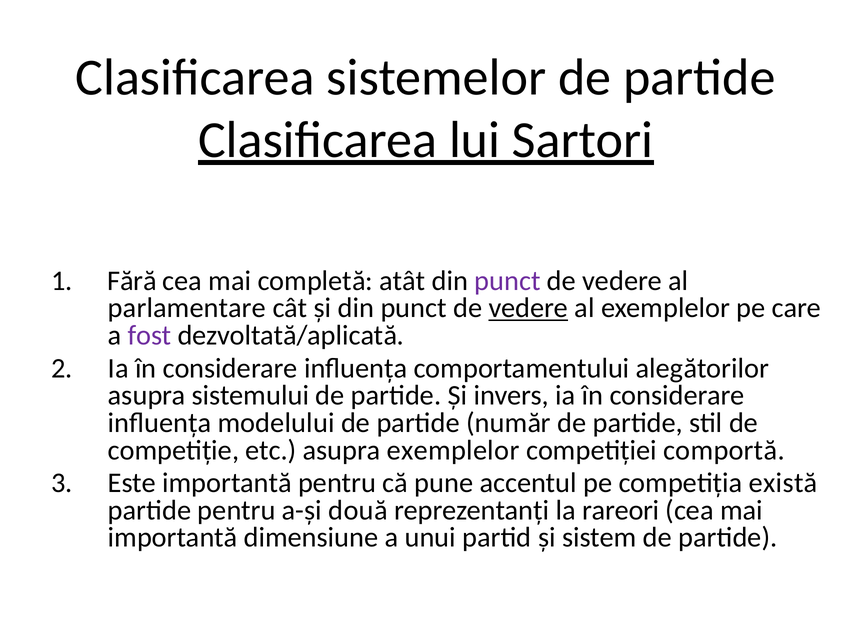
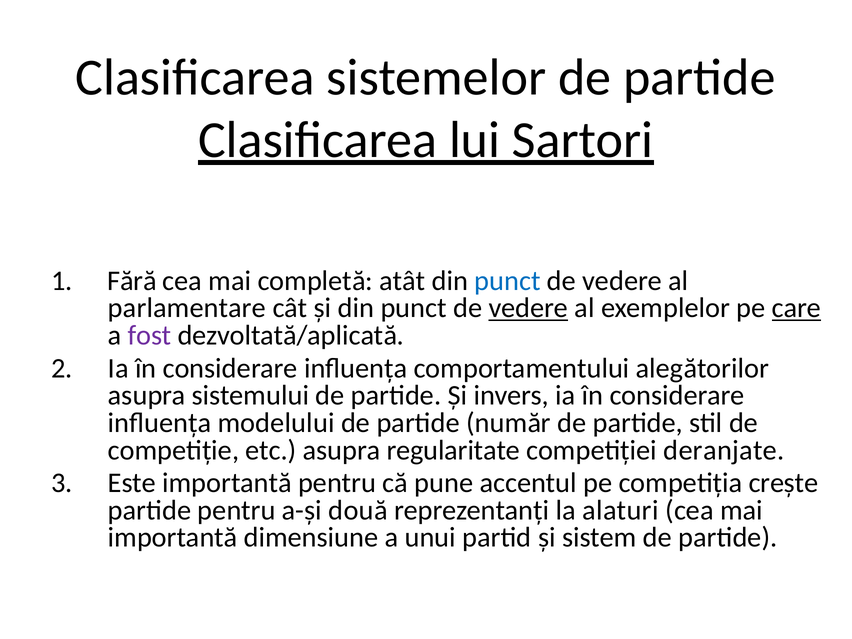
punct at (507, 281) colour: purple -> blue
care underline: none -> present
asupra exemplelor: exemplelor -> regularitate
comportă: comportă -> deranjate
există: există -> crește
rareori: rareori -> alaturi
